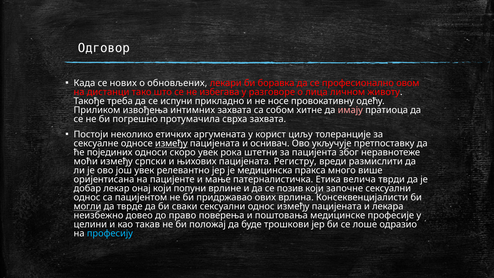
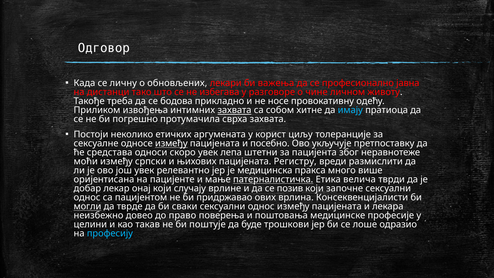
нових: нових -> личну
боравка: боравка -> важења
овом: овом -> јавна
лица: лица -> чине
испуни: испуни -> бодова
захвата at (234, 110) underline: none -> present
имају colour: pink -> light blue
оснивач: оснивач -> посебно
појединих: појединих -> средстава
рока: рока -> лепа
патерналистичка underline: none -> present
попуни: попуни -> случају
положај: положај -> поштује
